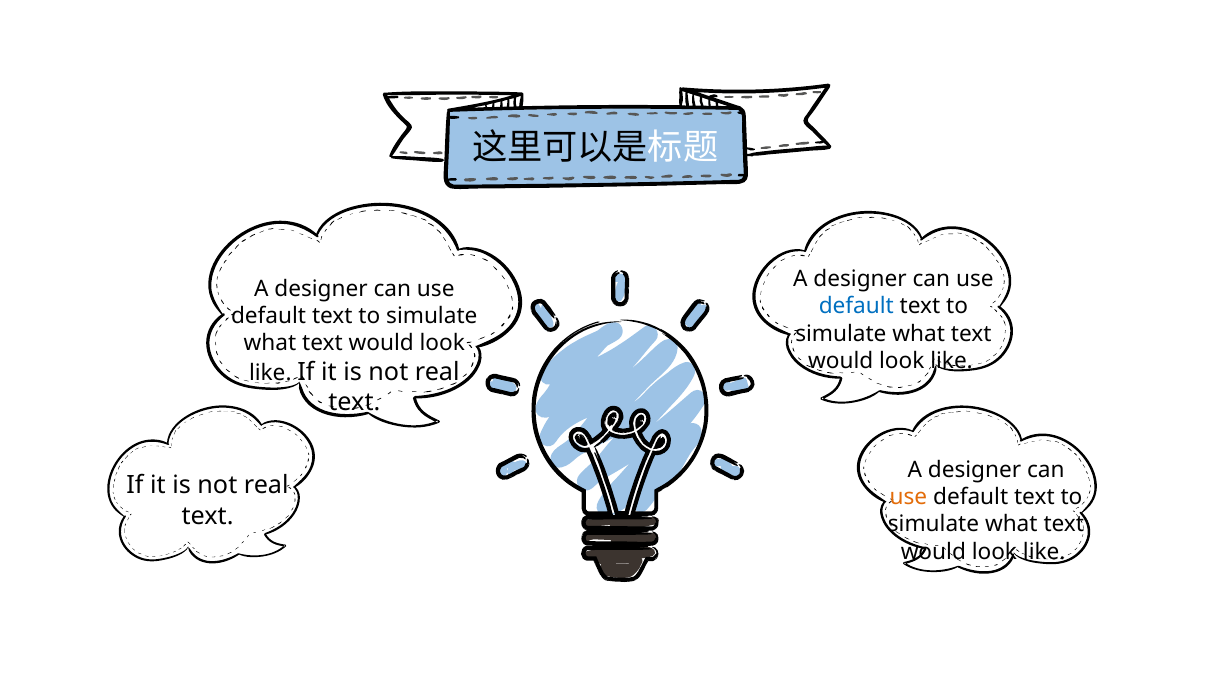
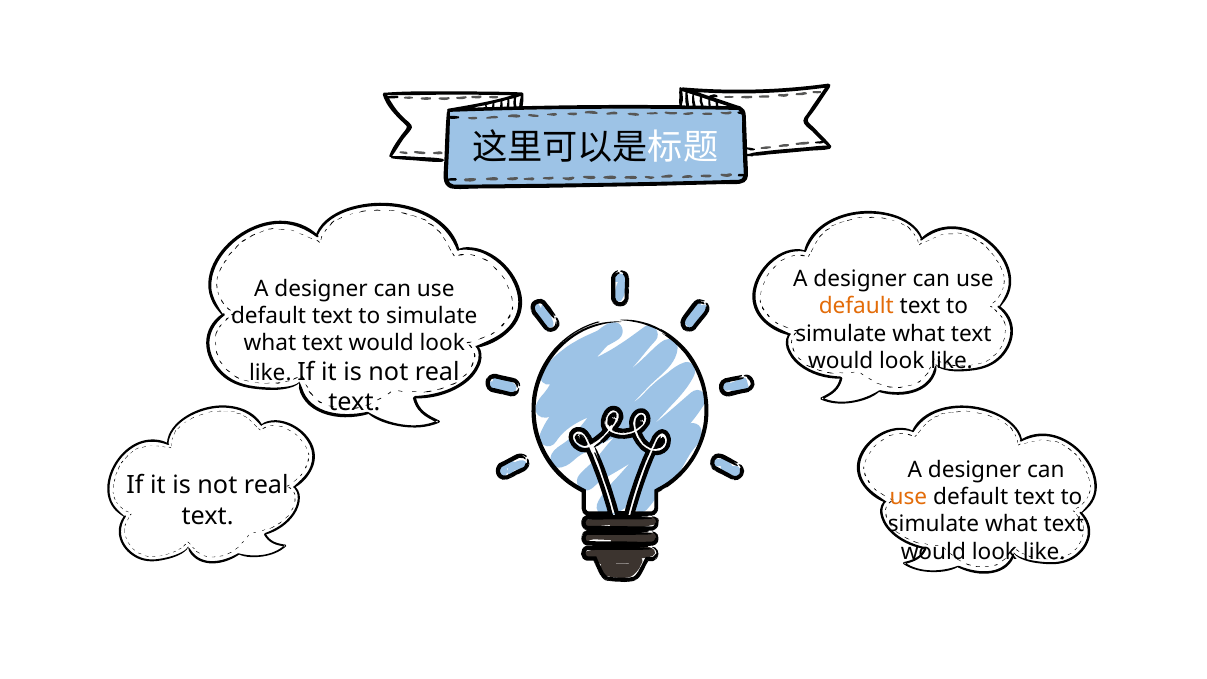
default at (856, 306) colour: blue -> orange
